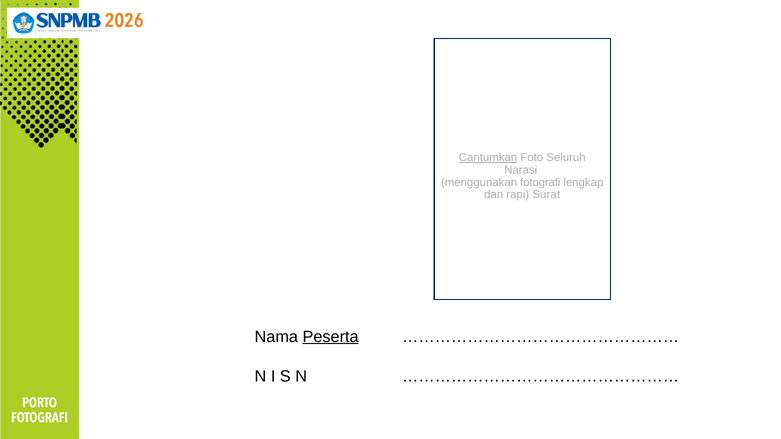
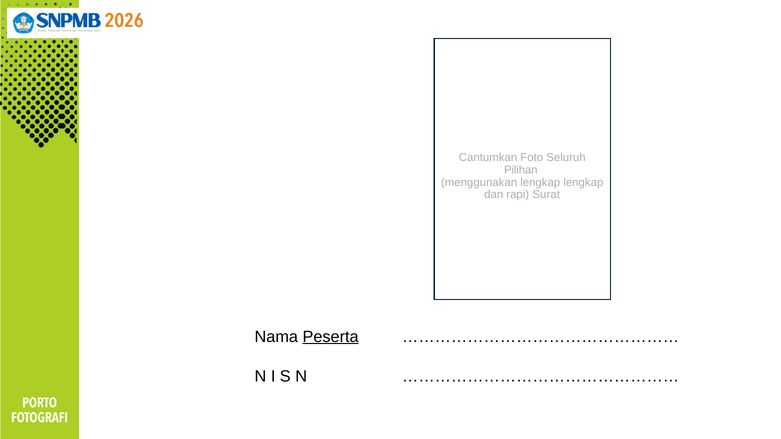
Cantumkan underline: present -> none
Narasi: Narasi -> Pilihan
menggunakan fotografi: fotografi -> lengkap
